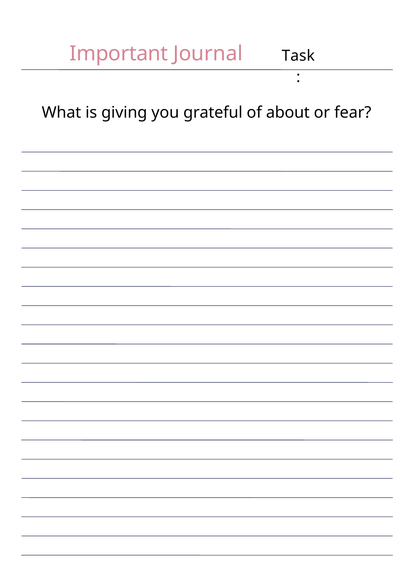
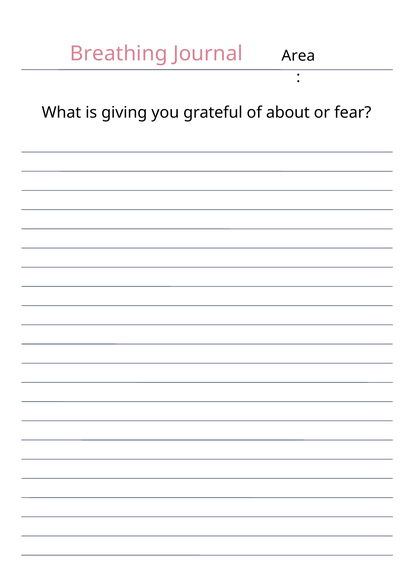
Important: Important -> Breathing
Task: Task -> Area
